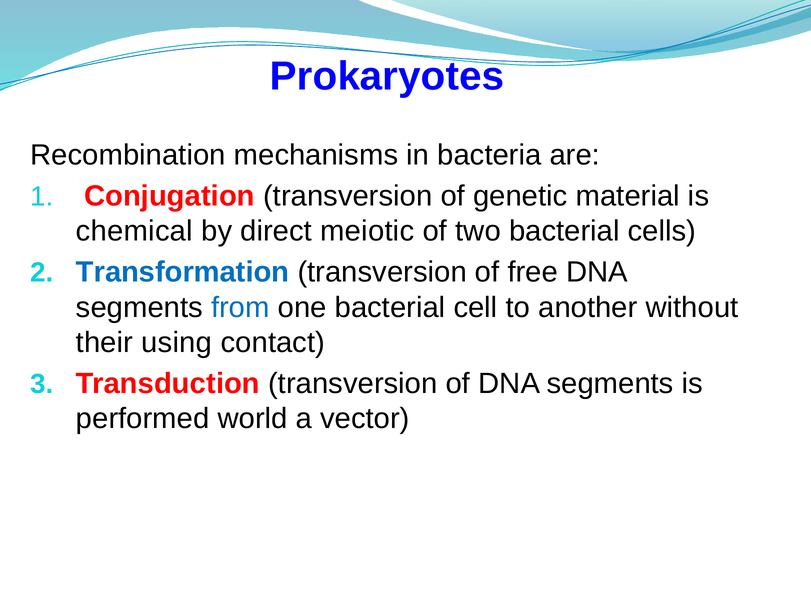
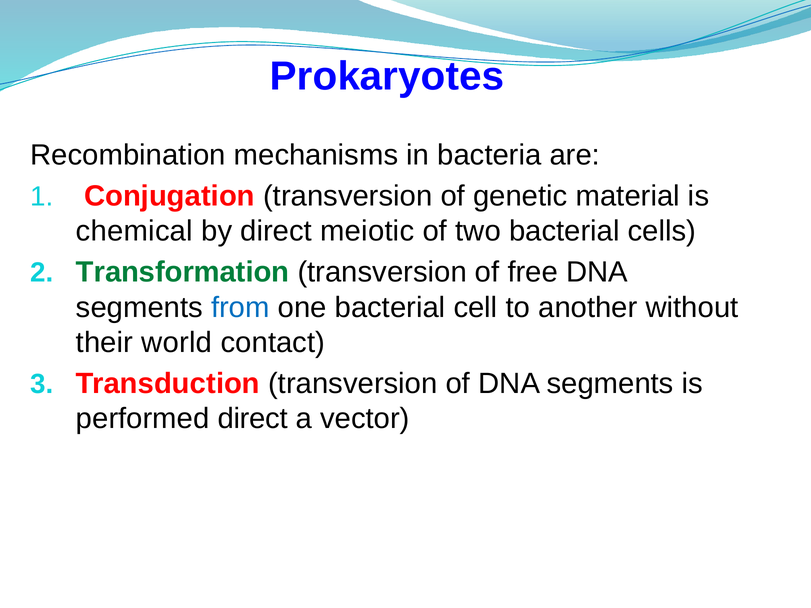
Transformation colour: blue -> green
using: using -> world
performed world: world -> direct
